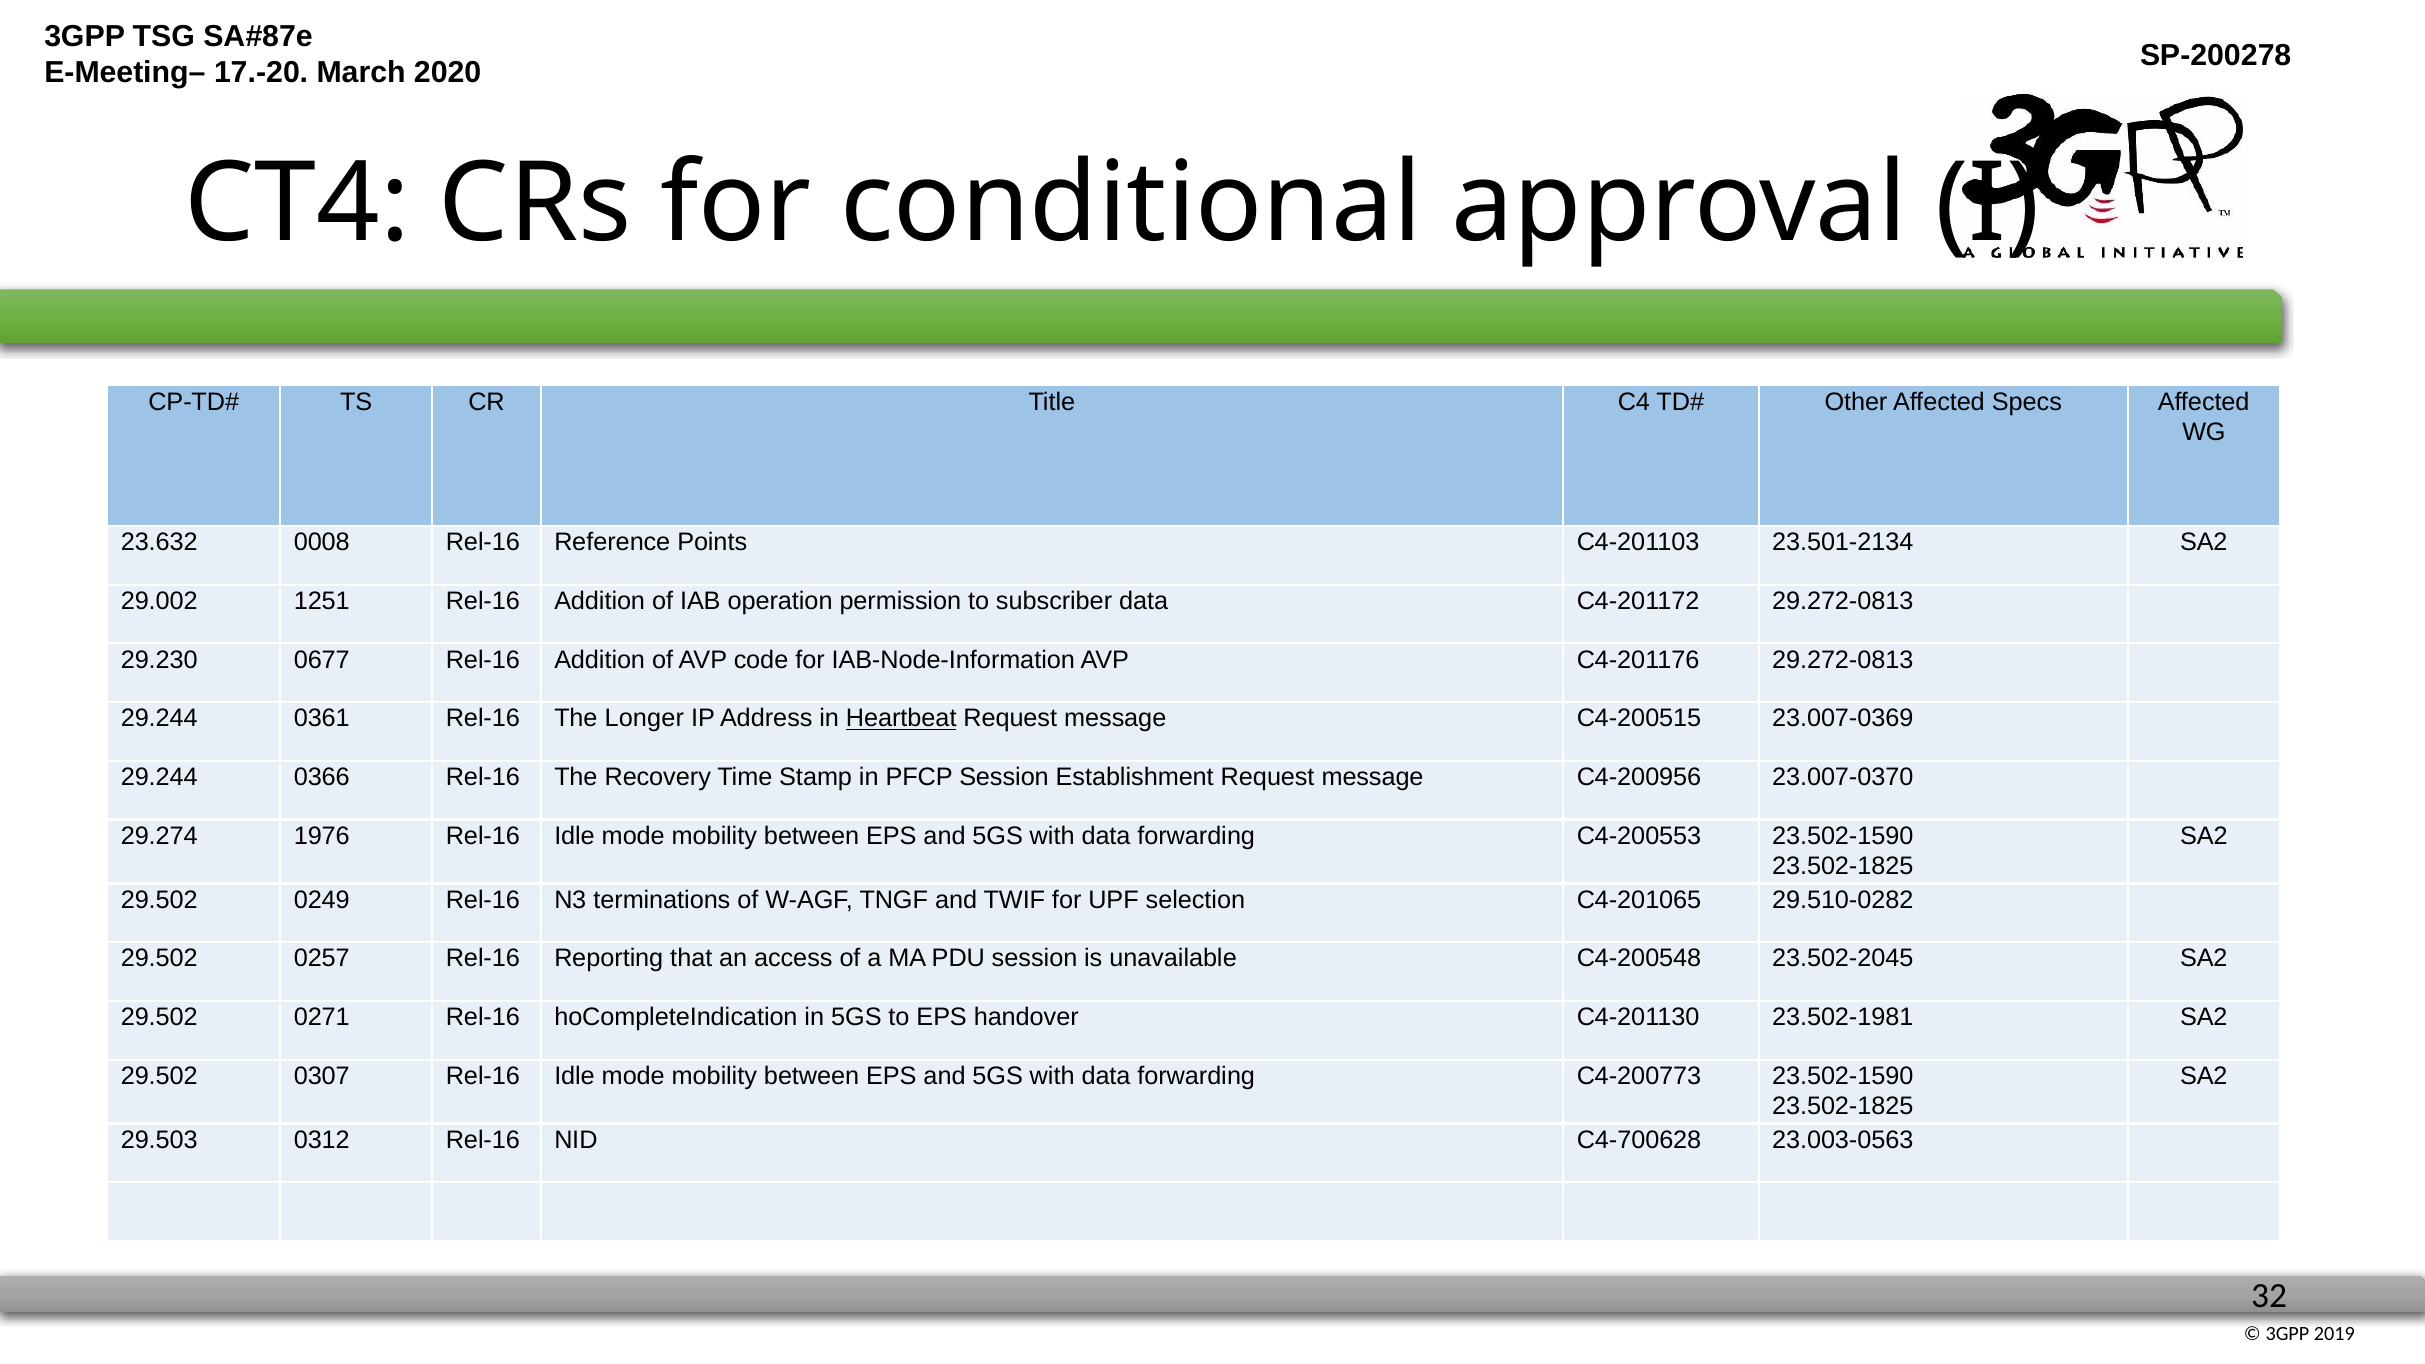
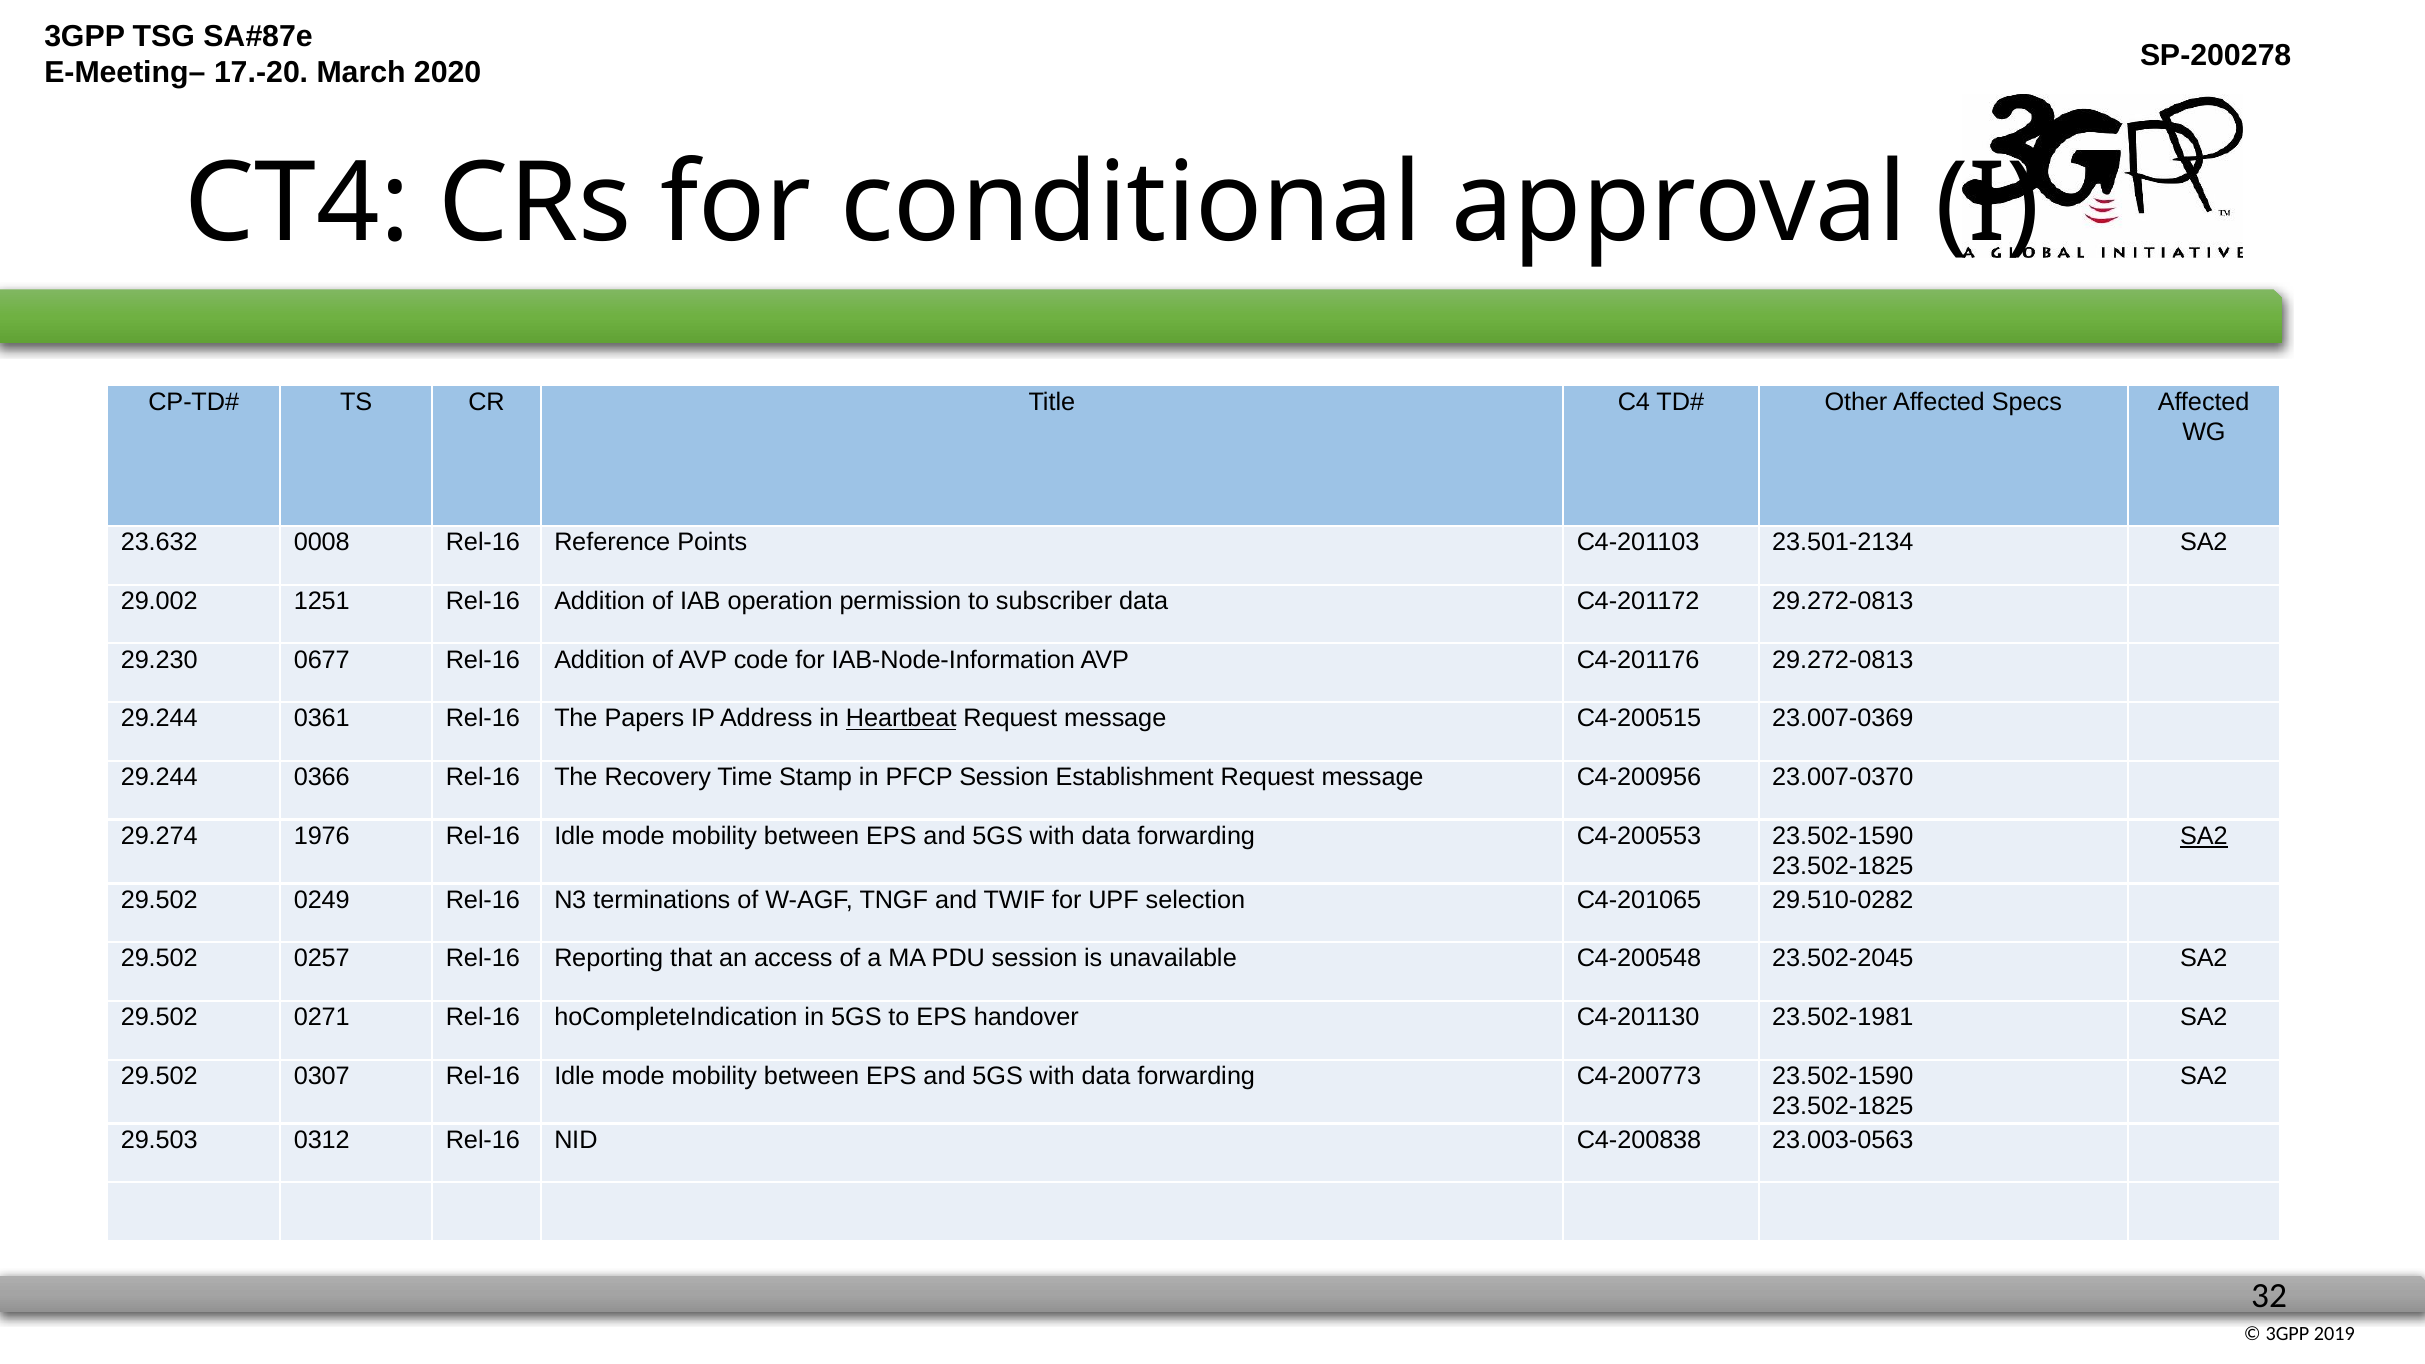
Longer: Longer -> Papers
SA2 at (2204, 836) underline: none -> present
C4-700628: C4-700628 -> C4-200838
